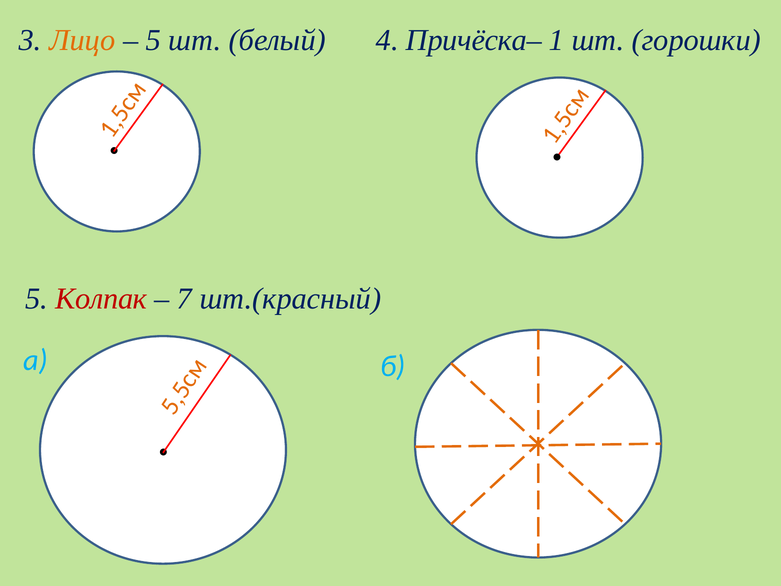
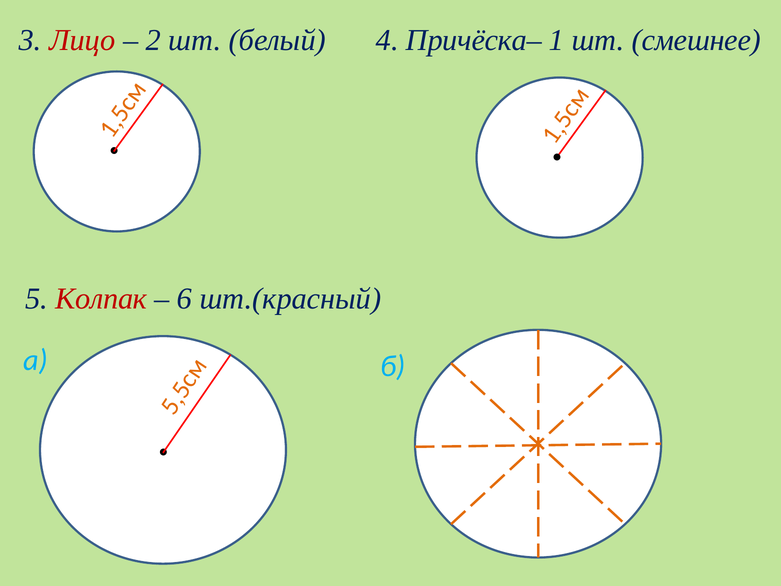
Лицо colour: orange -> red
5 at (153, 40): 5 -> 2
горошки: горошки -> смешнее
7: 7 -> 6
